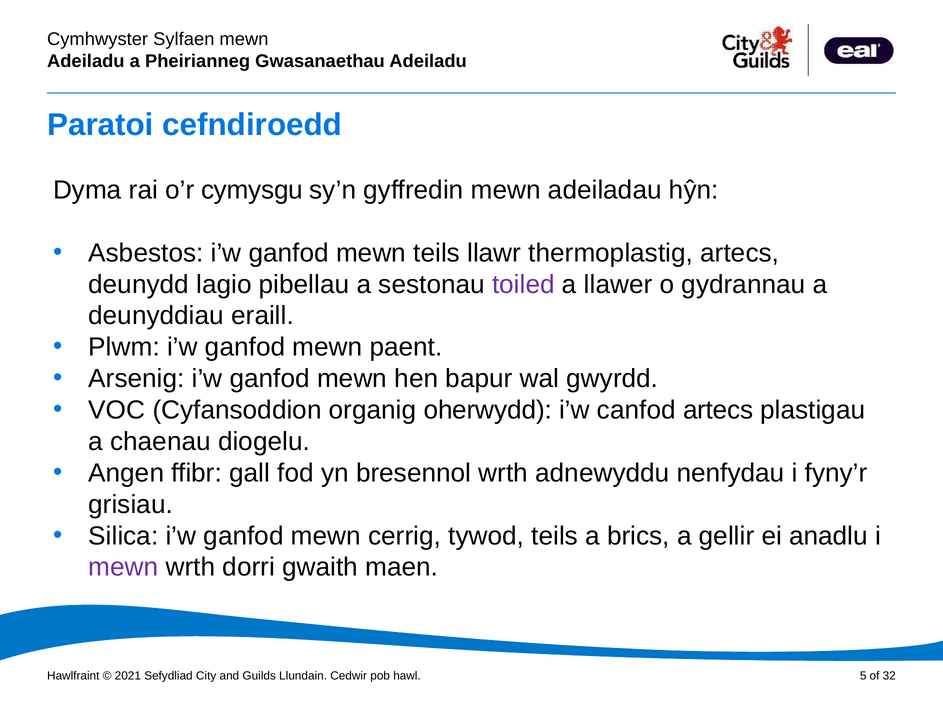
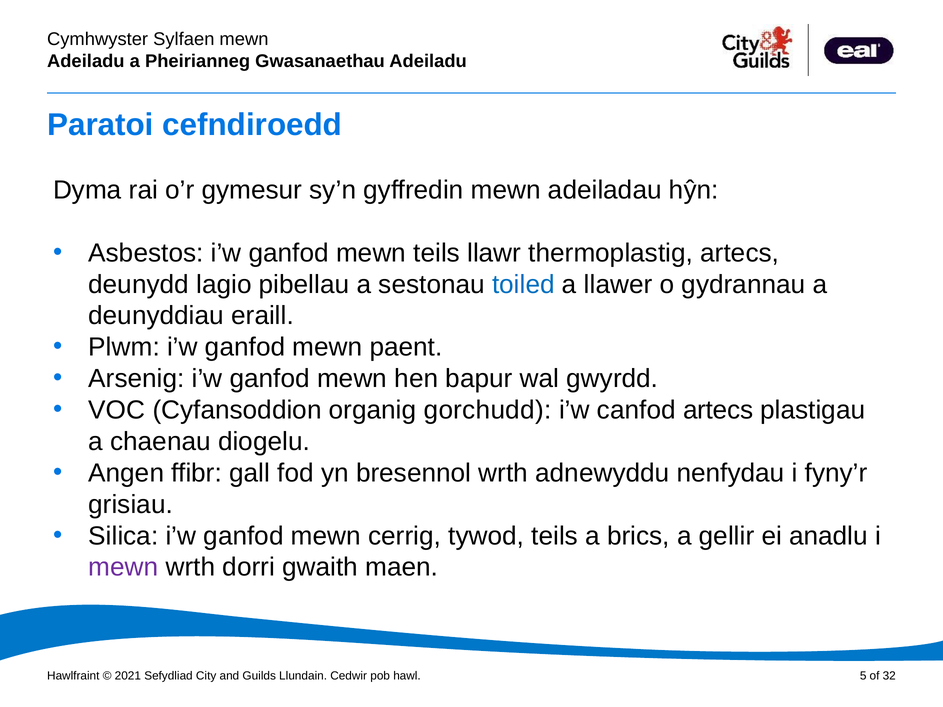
cymysgu: cymysgu -> gymesur
toiled colour: purple -> blue
oherwydd: oherwydd -> gorchudd
